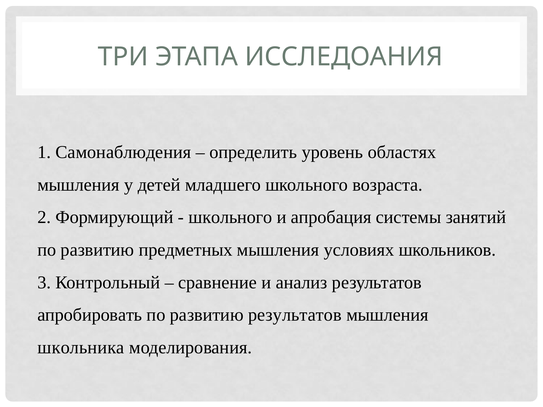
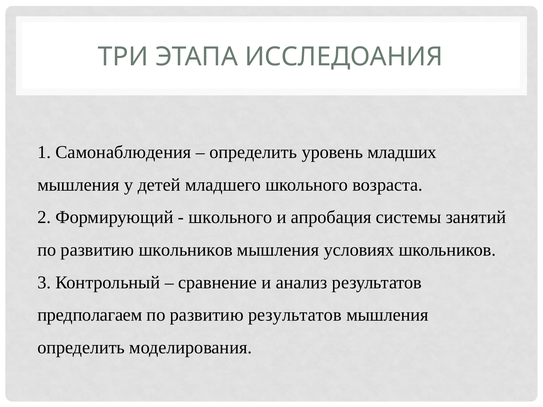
областях: областях -> младших
развитию предметных: предметных -> школьников
апробировать: апробировать -> предполагаем
школьника at (81, 348): школьника -> определить
